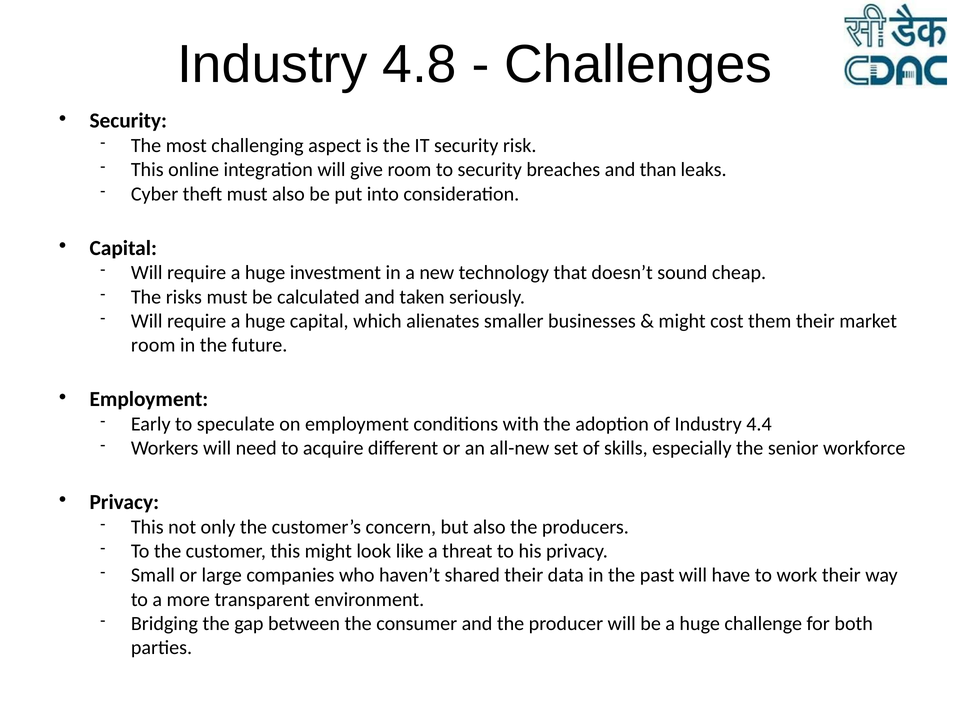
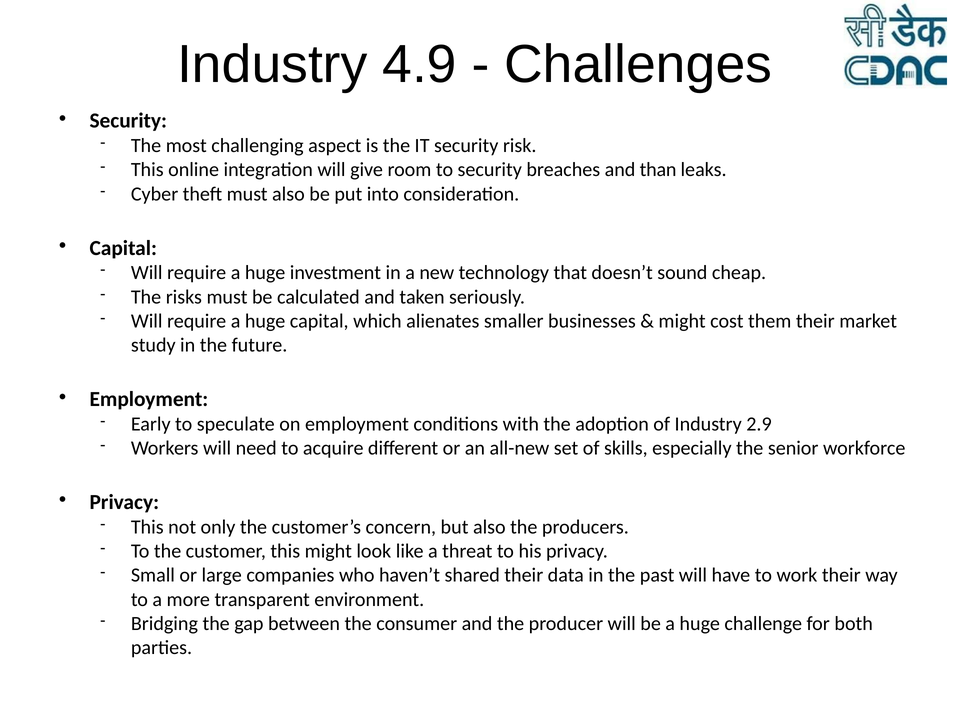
4.8: 4.8 -> 4.9
room at (153, 345): room -> study
4.4: 4.4 -> 2.9
